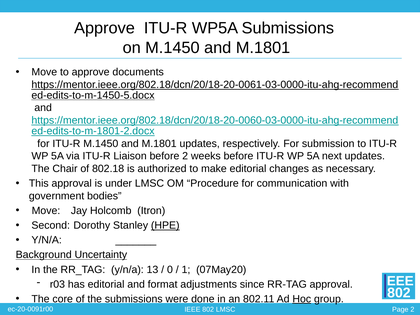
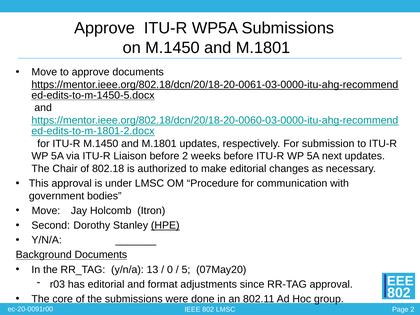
Background Uncertainty: Uncertainty -> Documents
1: 1 -> 5
Hoc underline: present -> none
